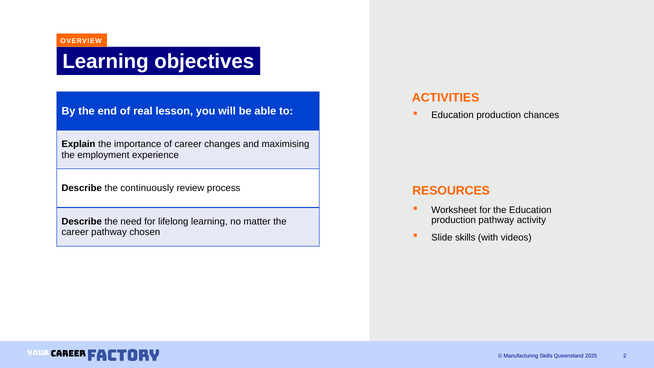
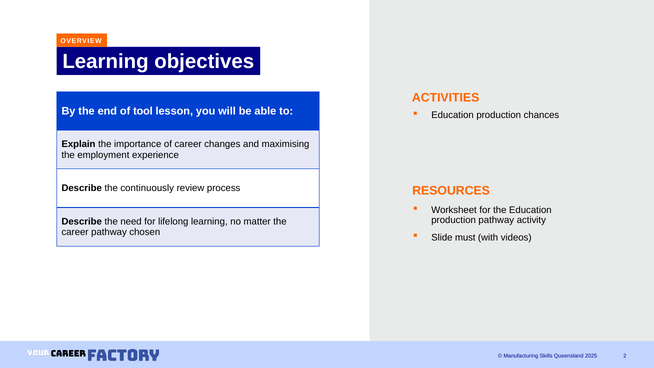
real: real -> tool
Slide skills: skills -> must
